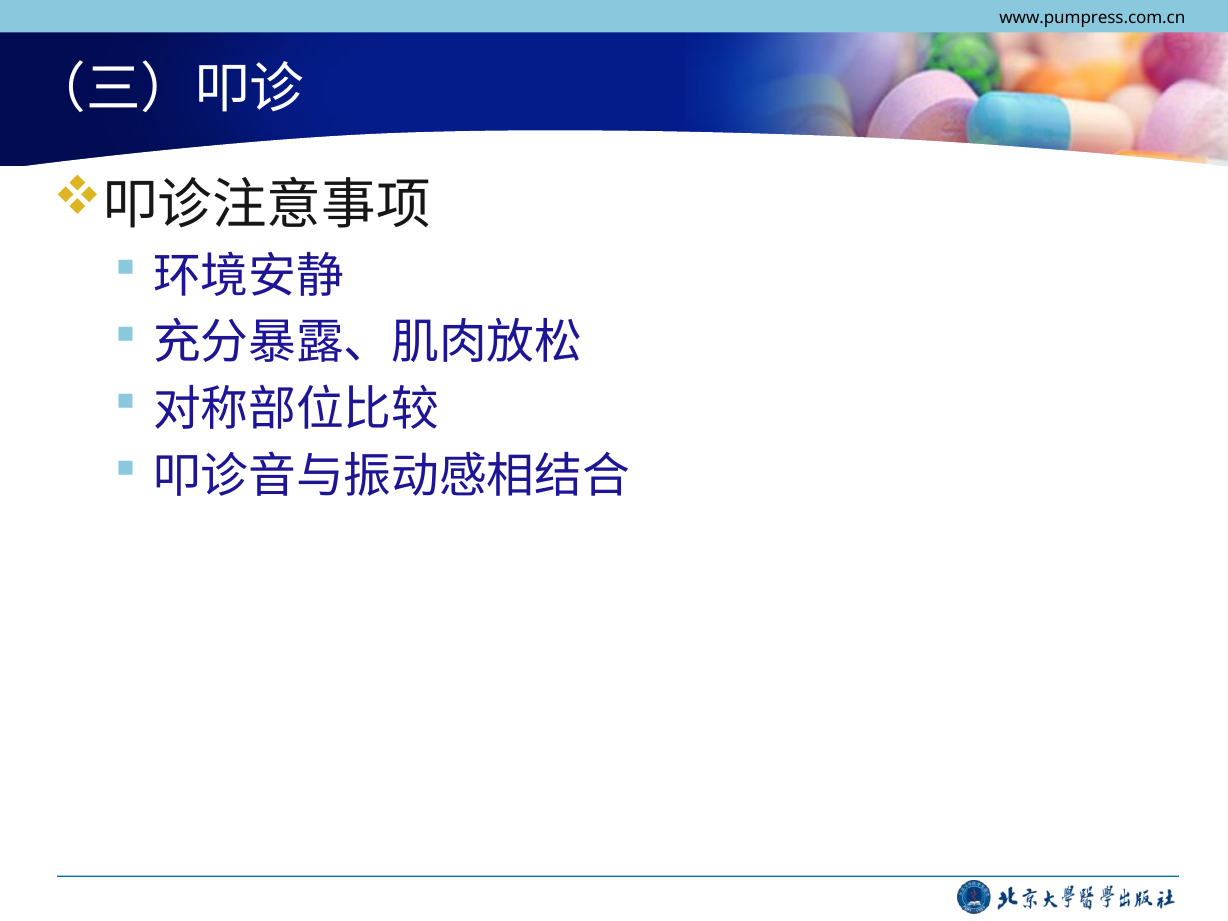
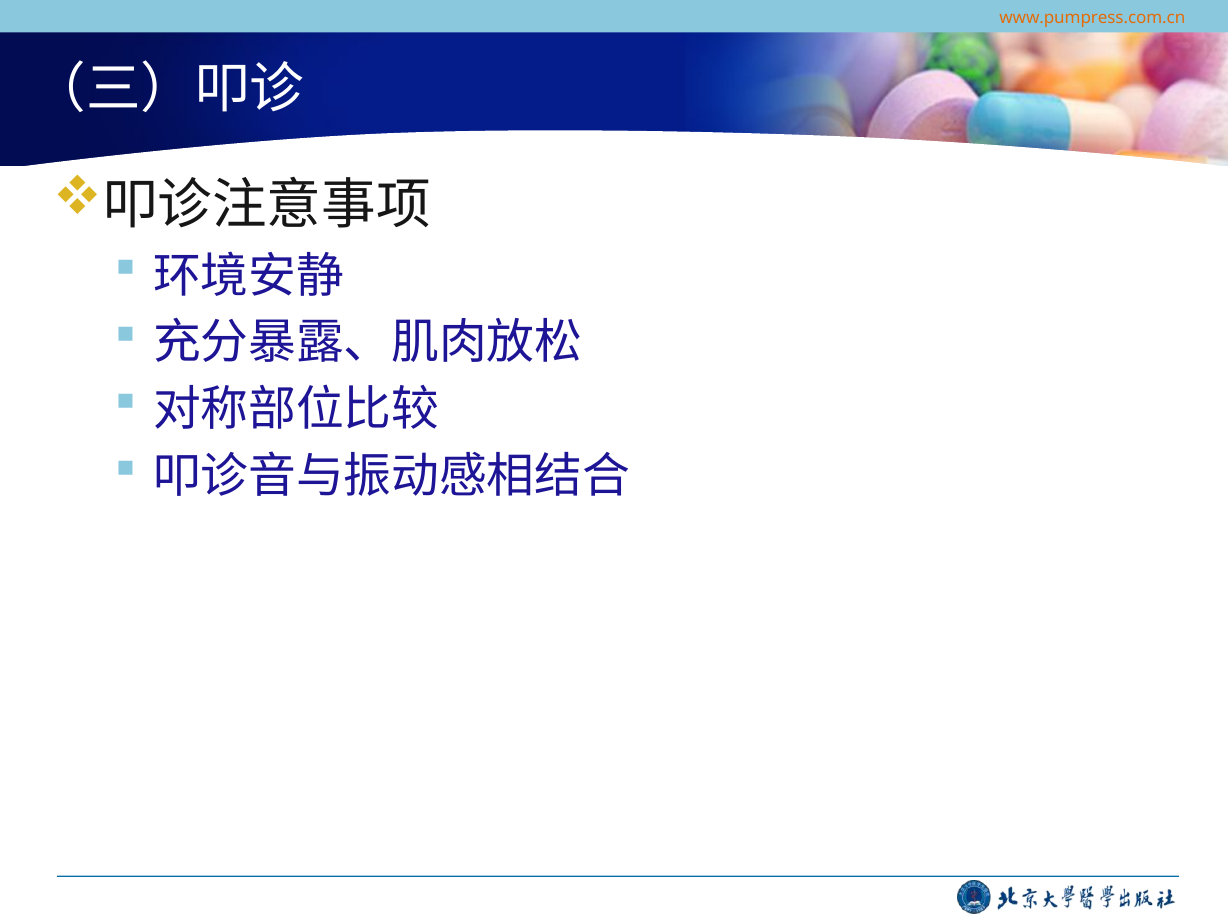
www.pumpress.com.cn colour: black -> orange
